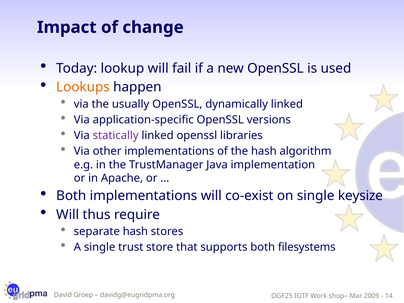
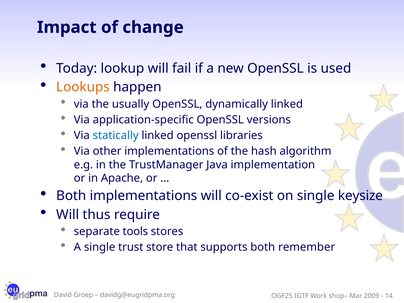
statically colour: purple -> blue
separate hash: hash -> tools
filesystems: filesystems -> remember
